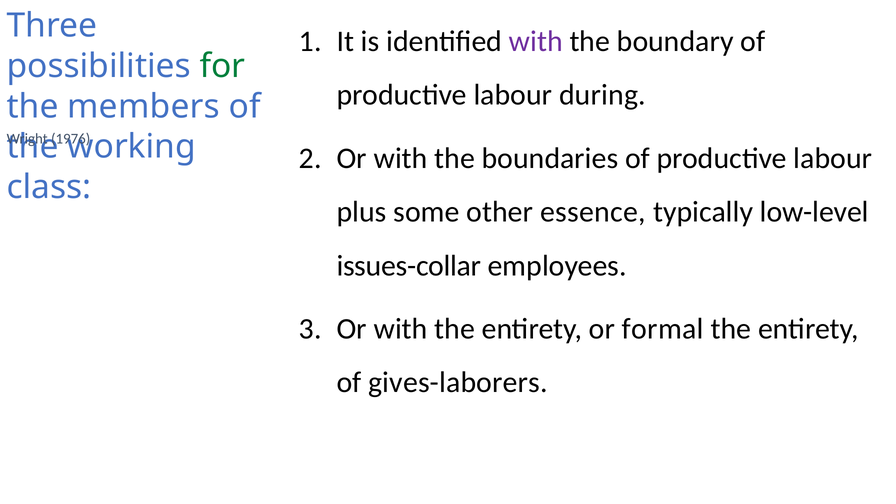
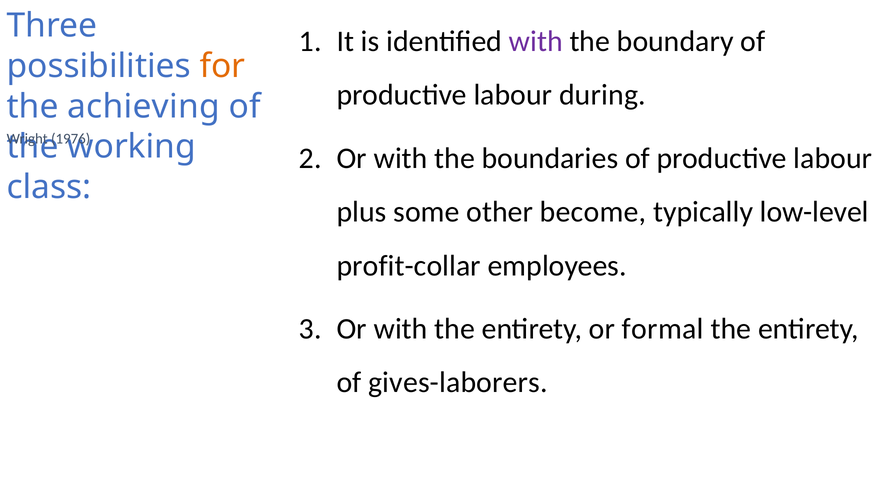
for colour: green -> orange
members: members -> achieving
essence: essence -> become
issues-collar: issues-collar -> profit-collar
